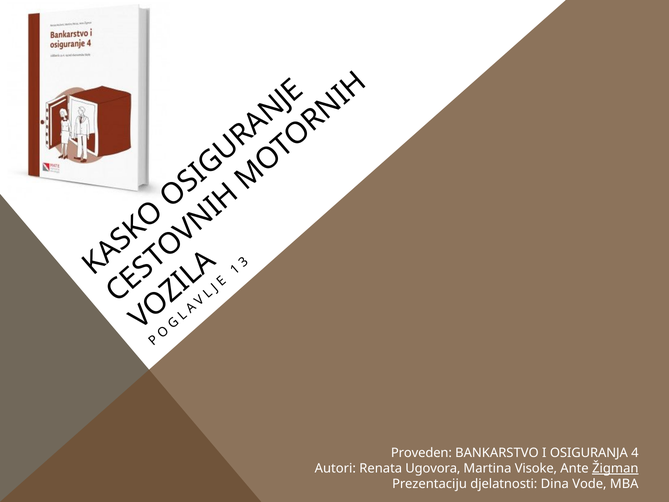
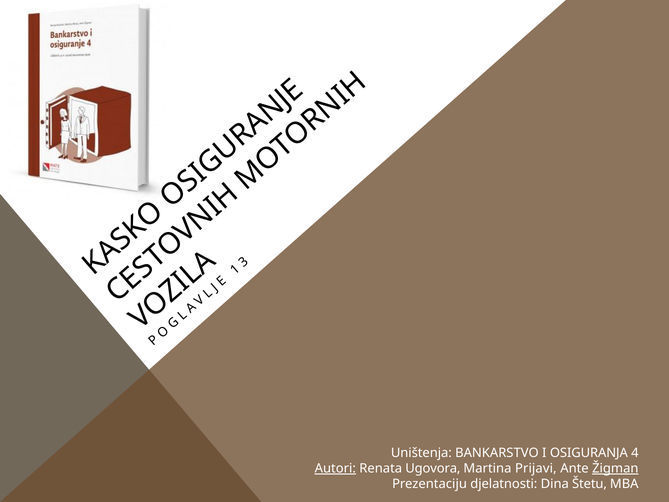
Proveden: Proveden -> Uništenja
Autori underline: none -> present
Visoke: Visoke -> Prijavi
Vode: Vode -> Štetu
